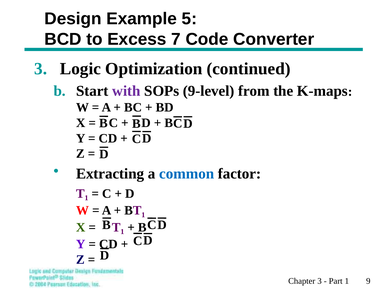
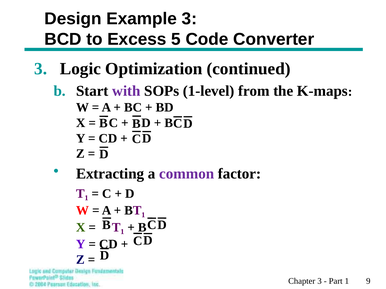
Example 5: 5 -> 3
7: 7 -> 5
9-level: 9-level -> 1-level
common colour: blue -> purple
